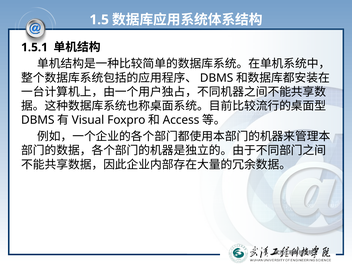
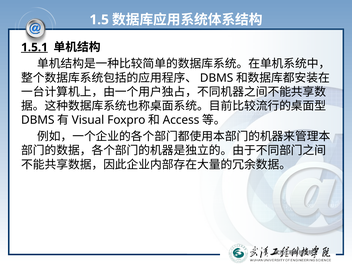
1.5.1 underline: none -> present
